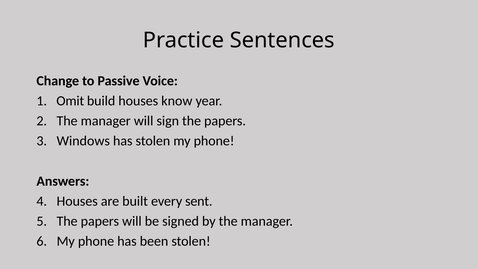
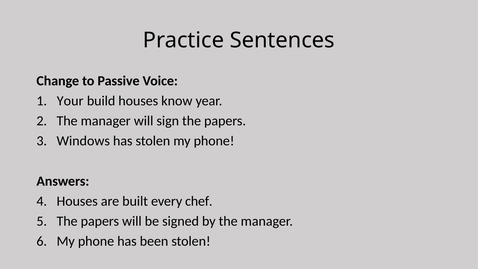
Omit: Omit -> Your
sent: sent -> chef
